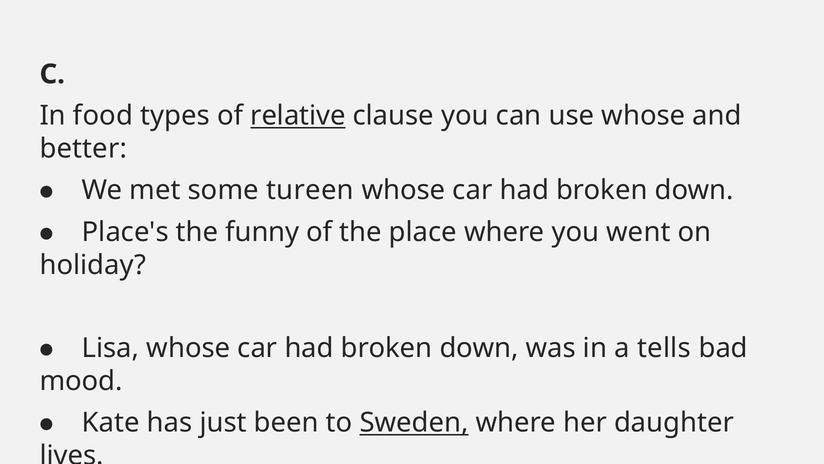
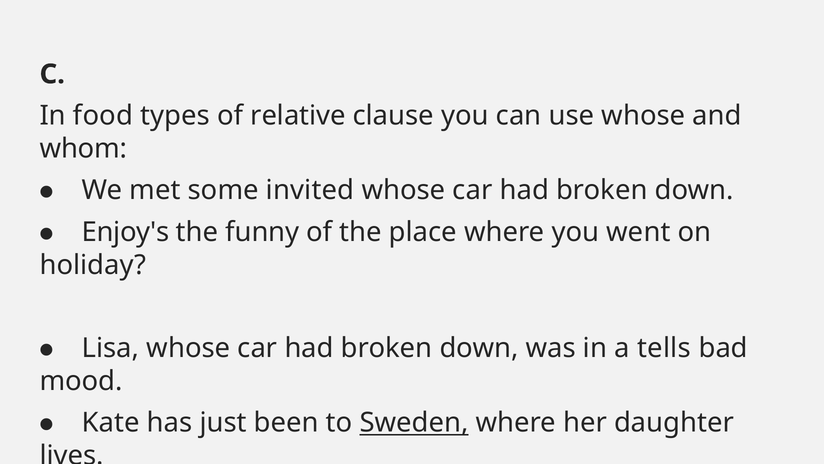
relative underline: present -> none
better: better -> whom
tureen: tureen -> invited
Place's: Place's -> Enjoy's
